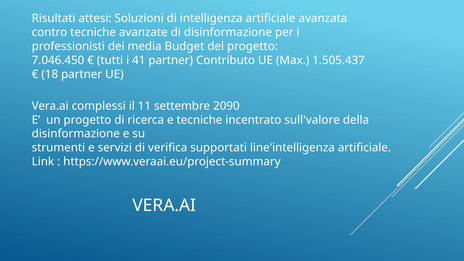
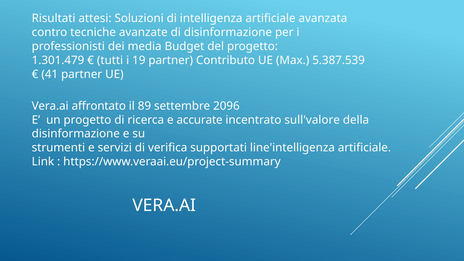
7.046.450: 7.046.450 -> 1.301.479
41: 41 -> 19
1.505.437: 1.505.437 -> 5.387.539
18: 18 -> 41
complessi: complessi -> affrontato
11: 11 -> 89
2090: 2090 -> 2096
e tecniche: tecniche -> accurate
